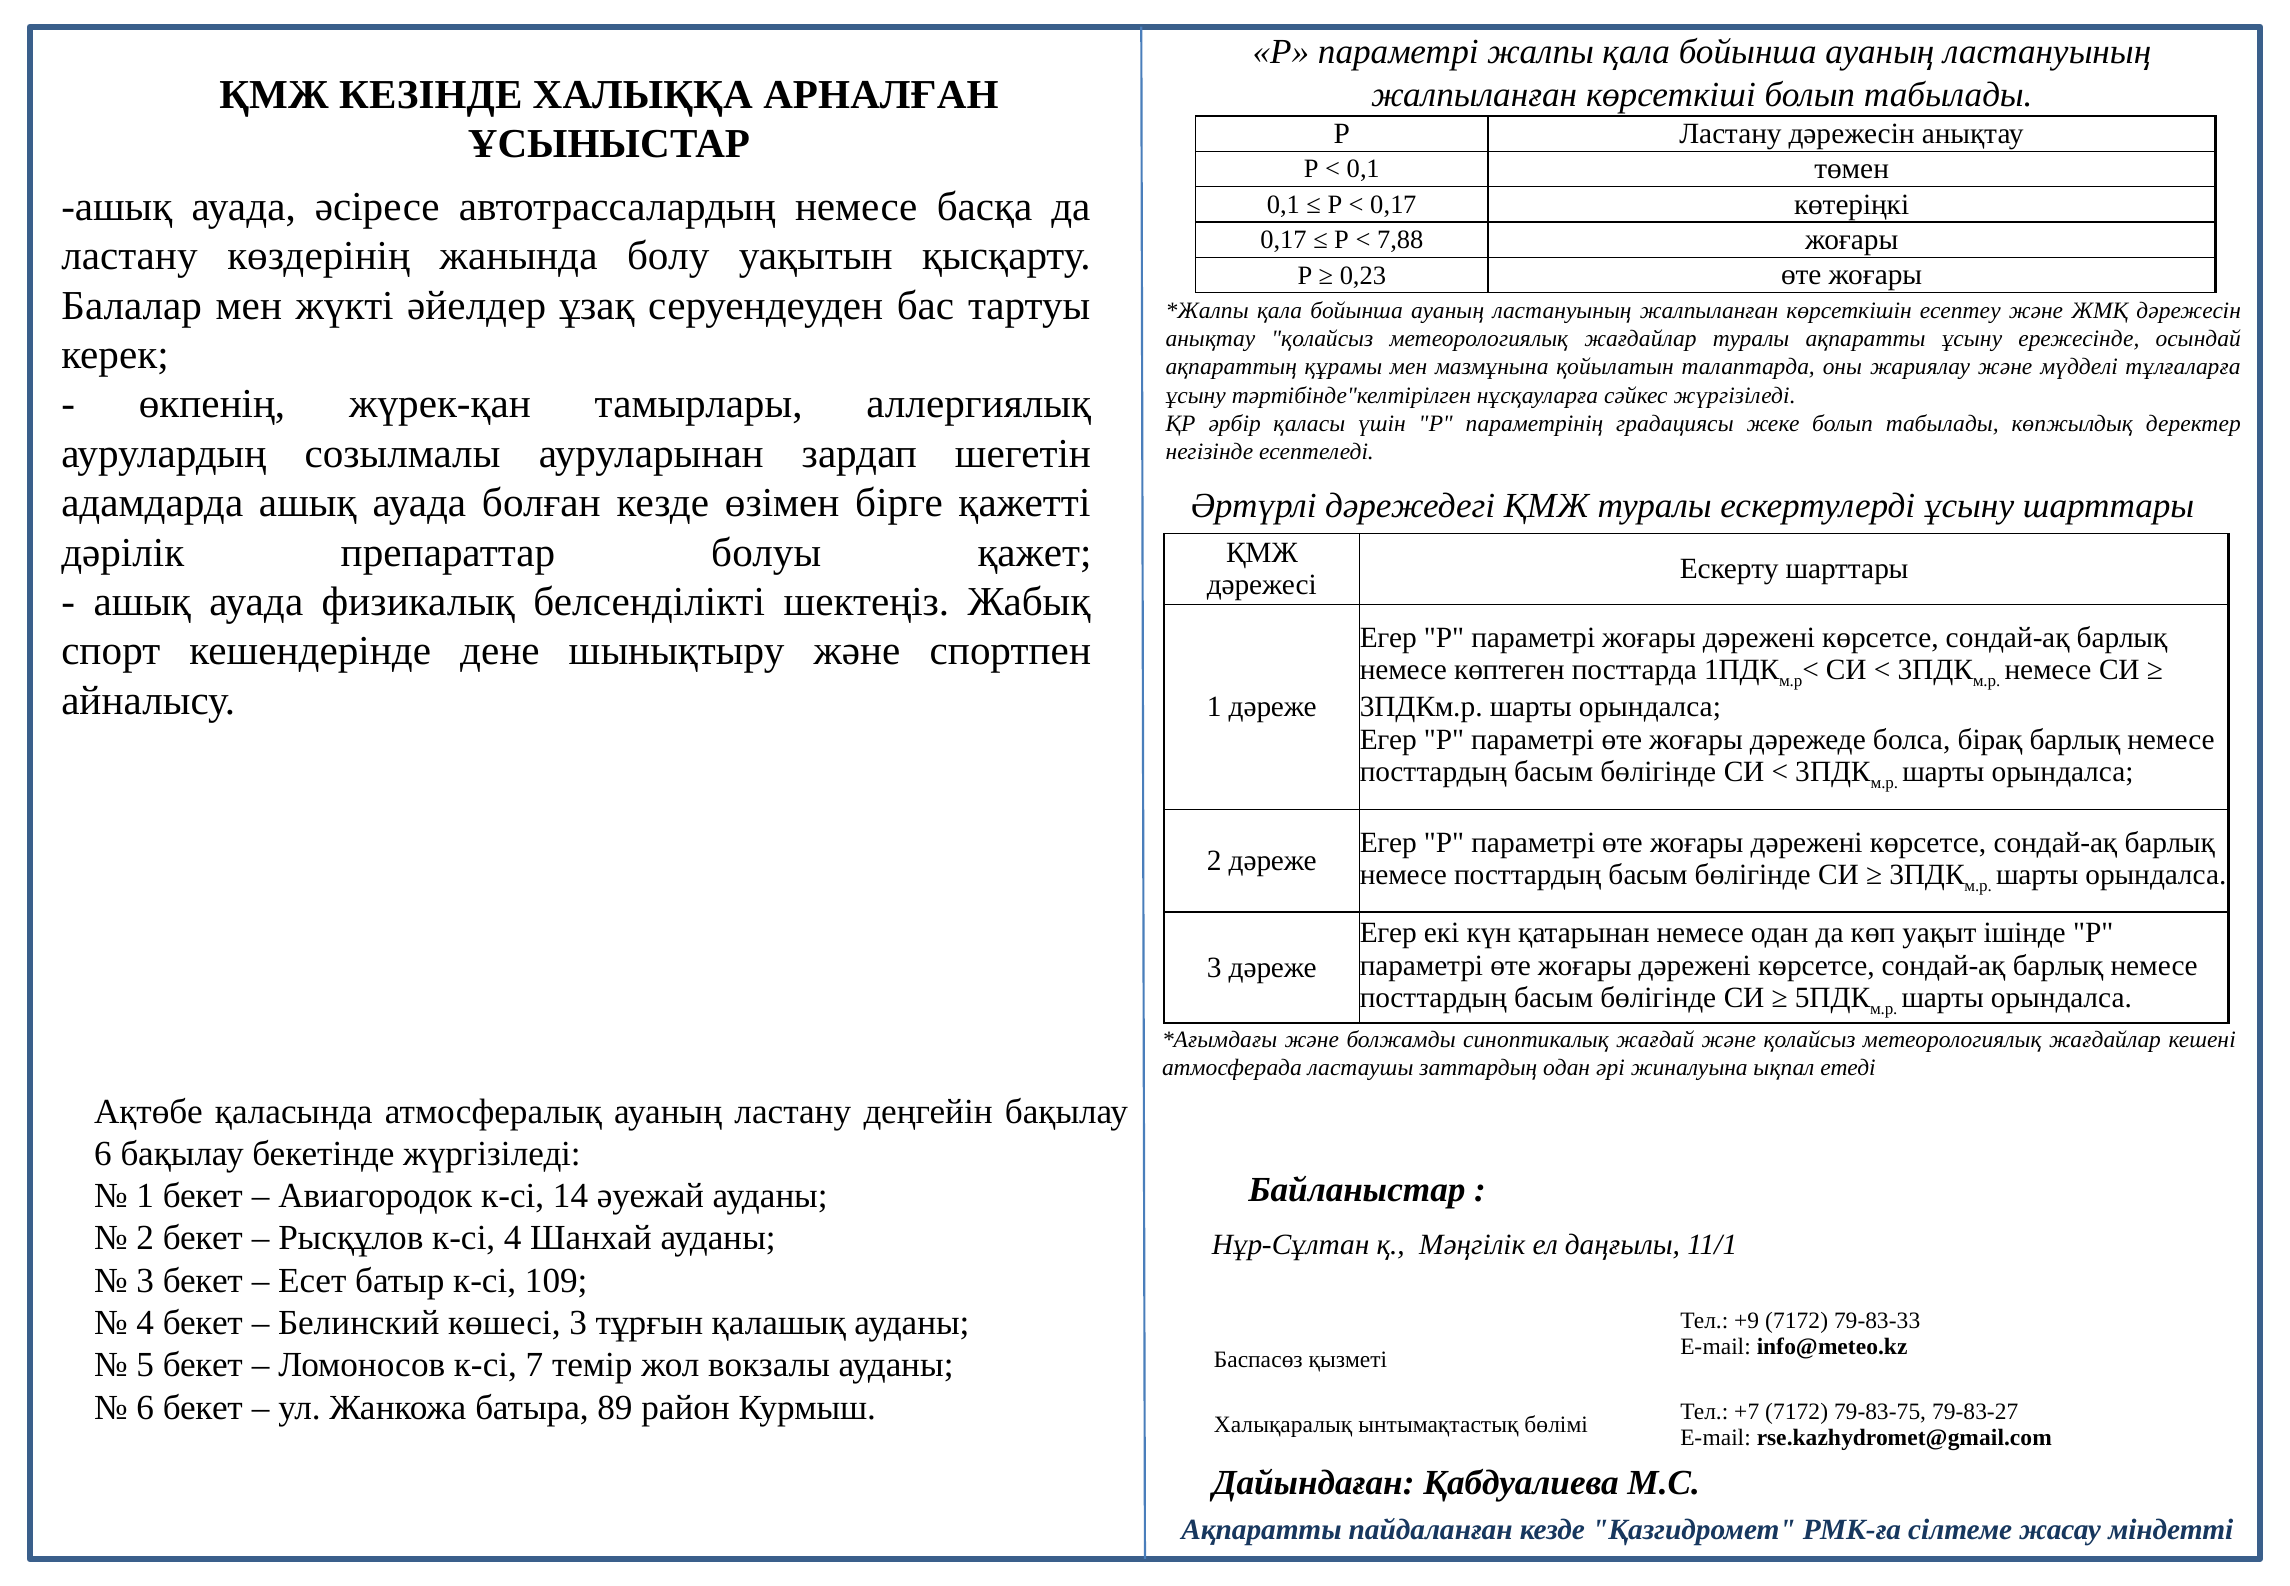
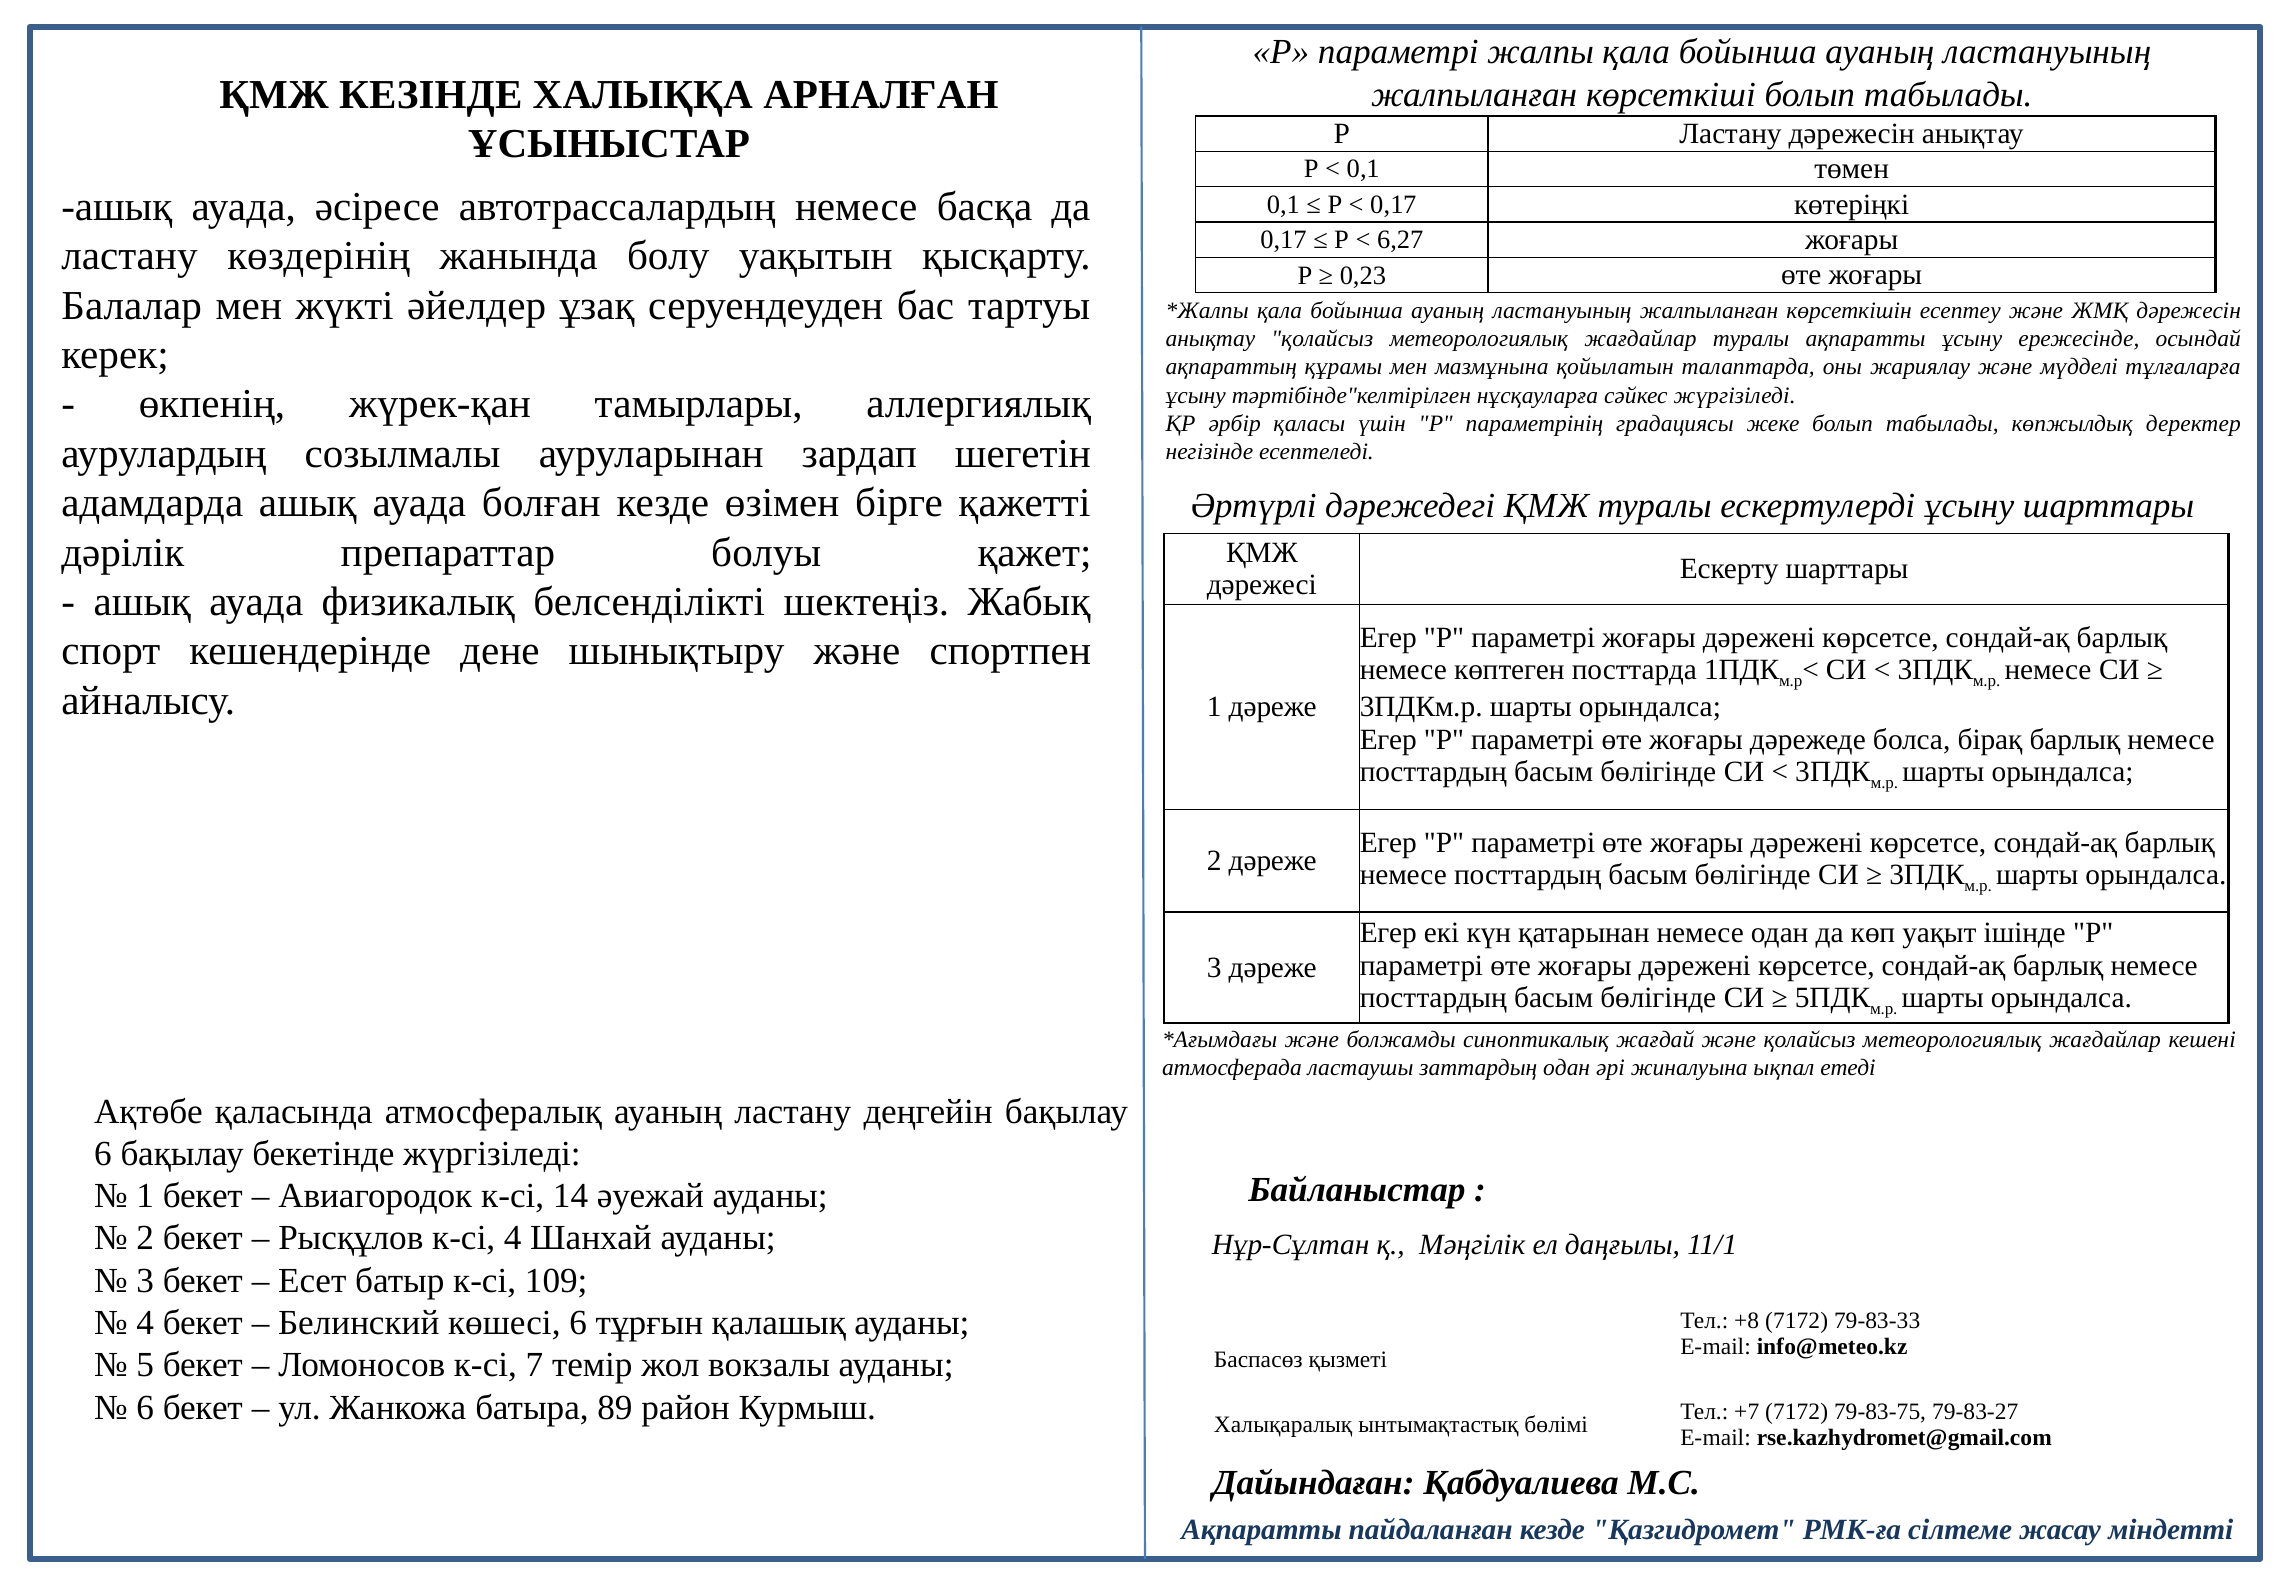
7,88: 7,88 -> 6,27
көшесі 3: 3 -> 6
+9: +9 -> +8
